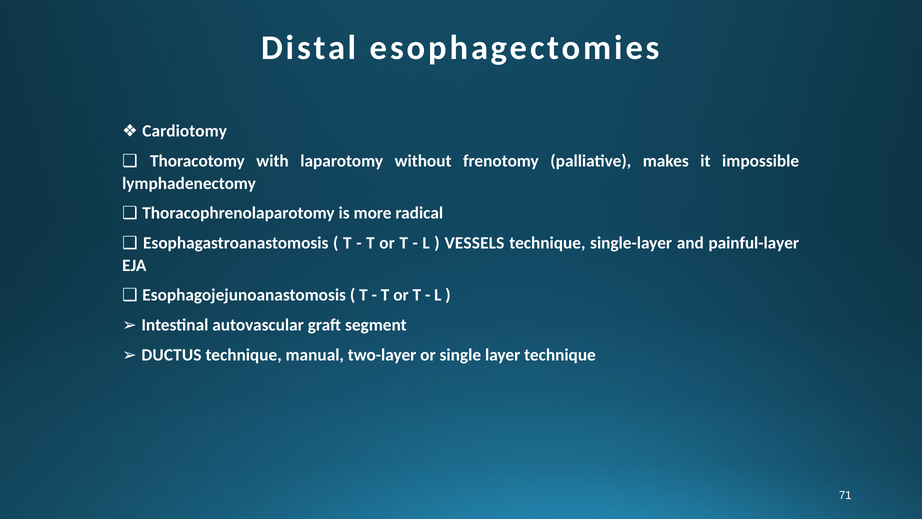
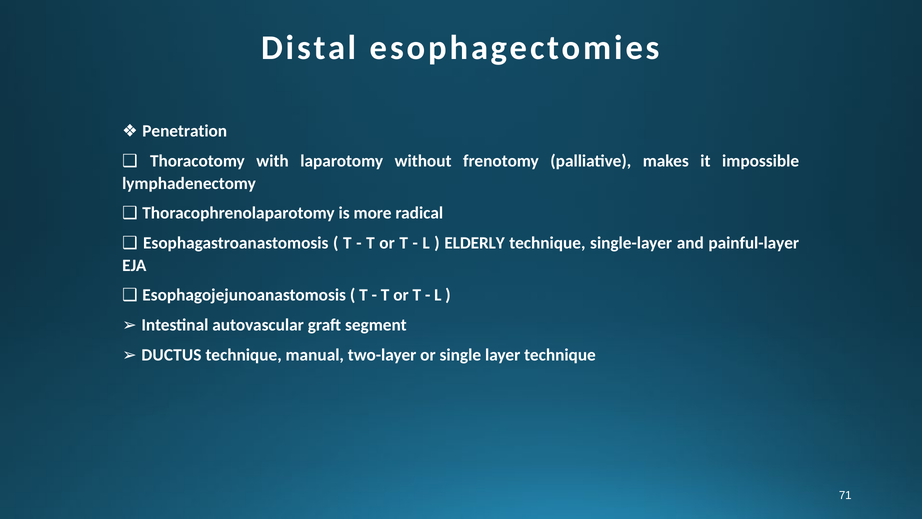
Cardiotomy: Cardiotomy -> Penetration
VESSELS: VESSELS -> ELDERLY
